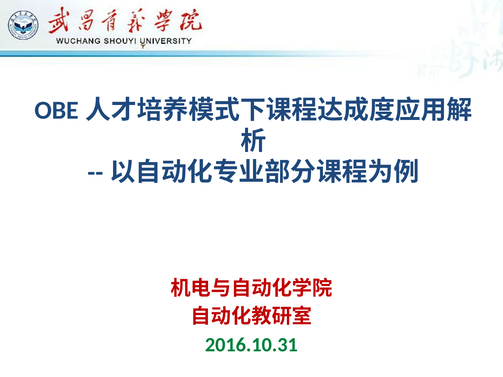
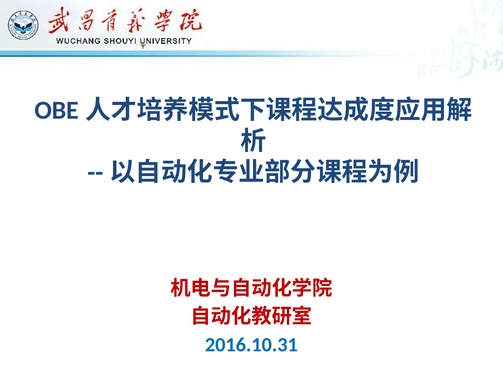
2016.10.31 colour: green -> blue
